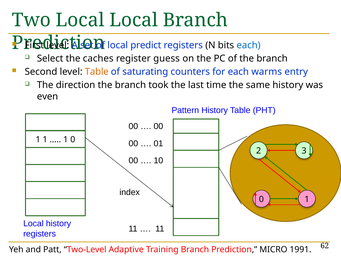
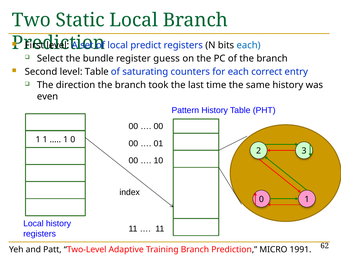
Two Local: Local -> Static
caches: caches -> bundle
Table at (97, 72) colour: orange -> black
warms: warms -> correct
